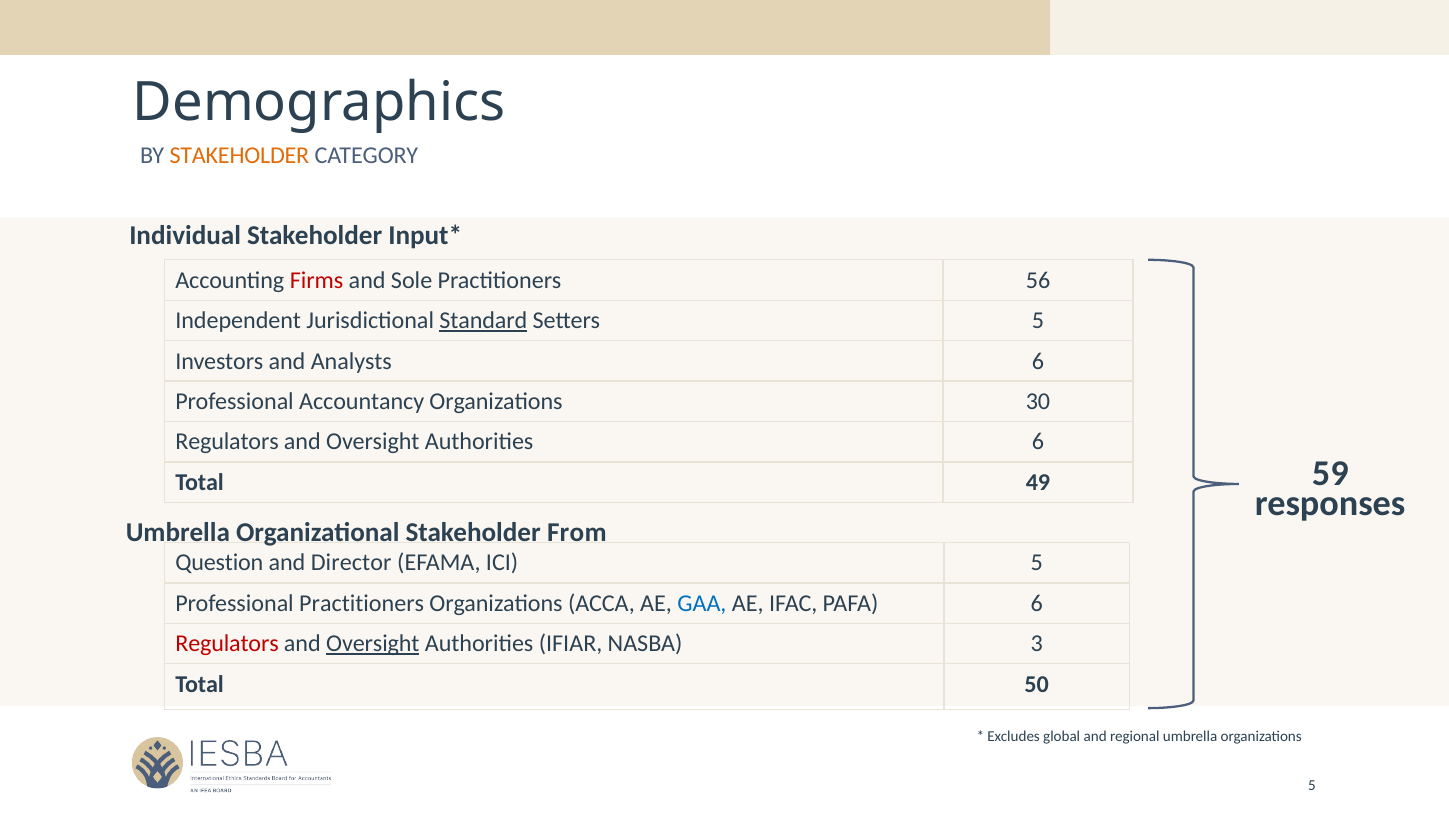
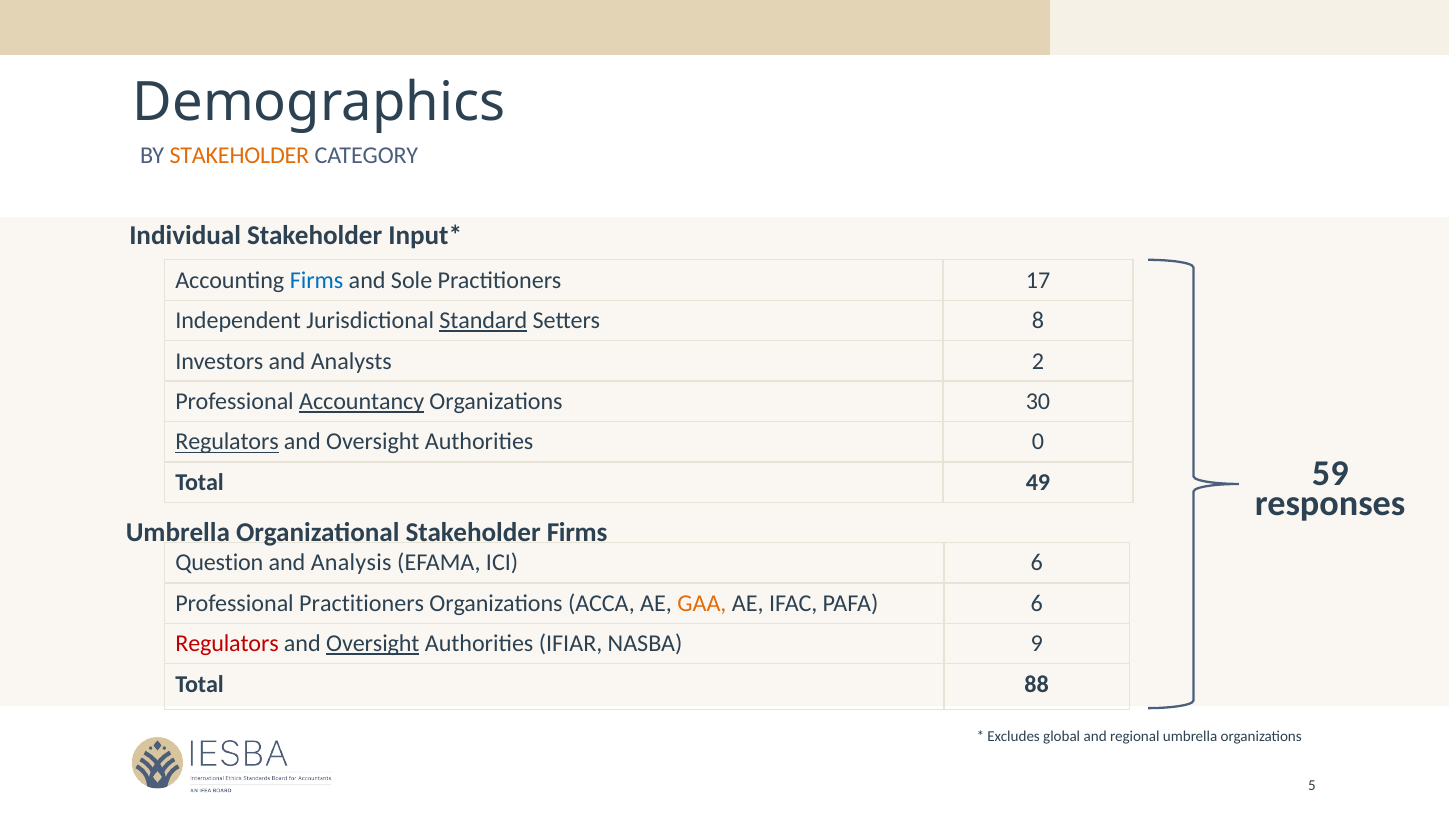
Firms at (317, 280) colour: red -> blue
56: 56 -> 17
Setters 5: 5 -> 8
Analysts 6: 6 -> 2
Accountancy underline: none -> present
Regulators at (227, 442) underline: none -> present
Authorities 6: 6 -> 0
Stakeholder From: From -> Firms
Director: Director -> Analysis
ICI 5: 5 -> 6
GAA colour: blue -> orange
3: 3 -> 9
50: 50 -> 88
